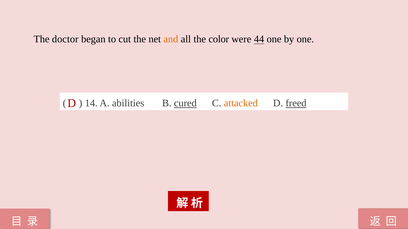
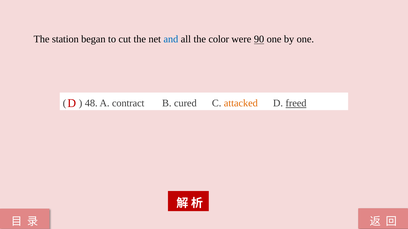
doctor: doctor -> station
and colour: orange -> blue
44: 44 -> 90
14: 14 -> 48
abilities: abilities -> contract
cured underline: present -> none
